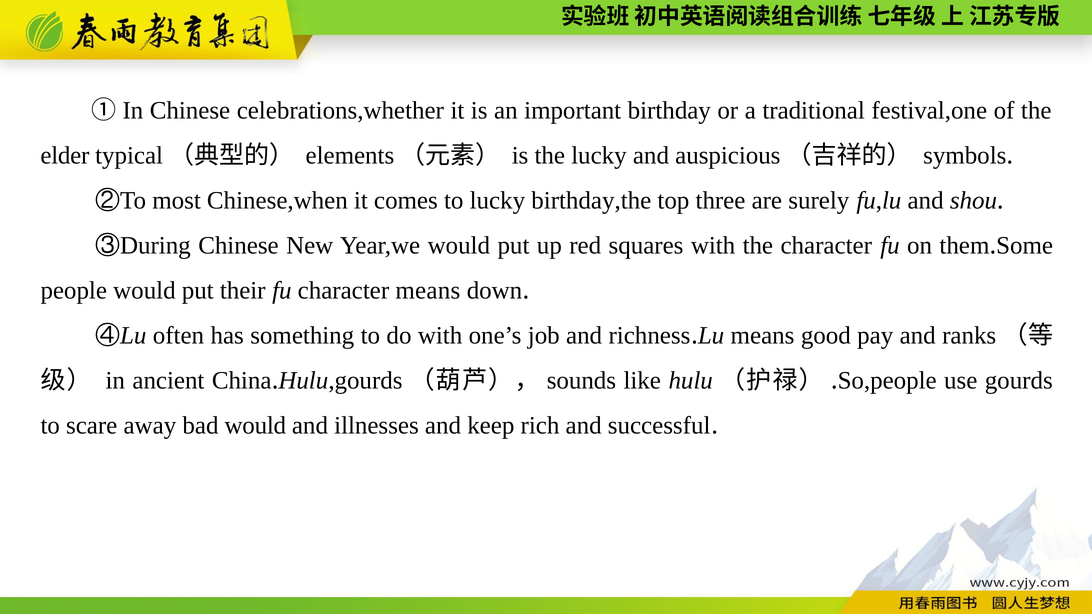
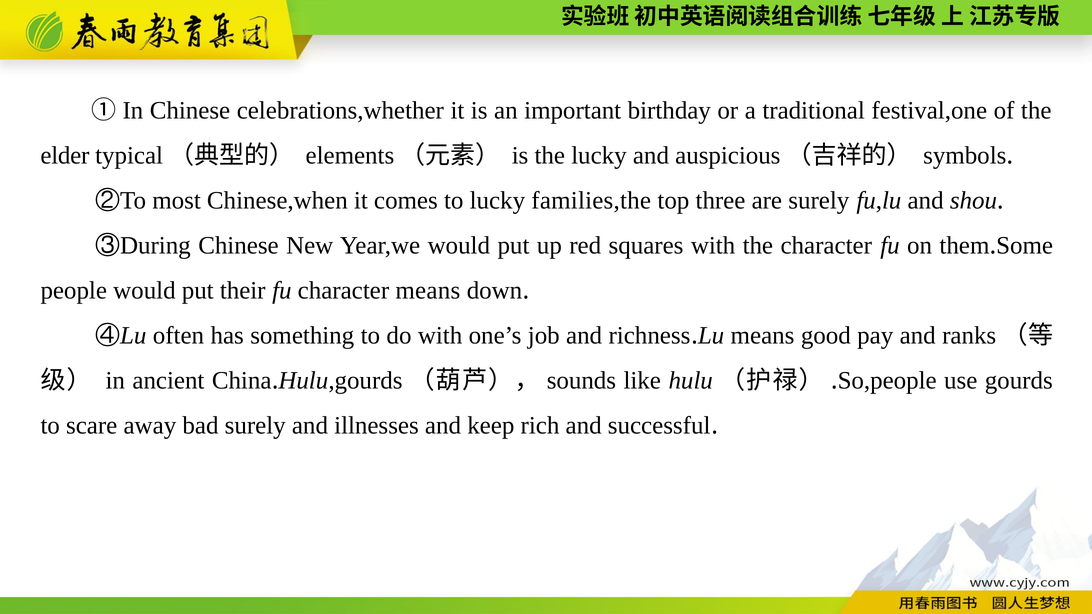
birthday,the: birthday,the -> families,the
bad would: would -> surely
